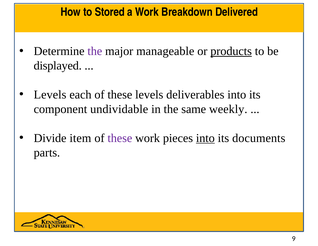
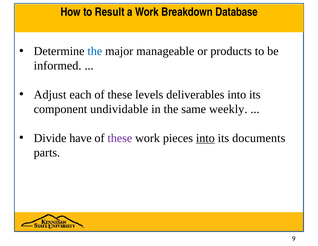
Stored: Stored -> Result
Delivered: Delivered -> Database
the at (95, 51) colour: purple -> blue
products underline: present -> none
displayed: displayed -> informed
Levels at (50, 95): Levels -> Adjust
item: item -> have
